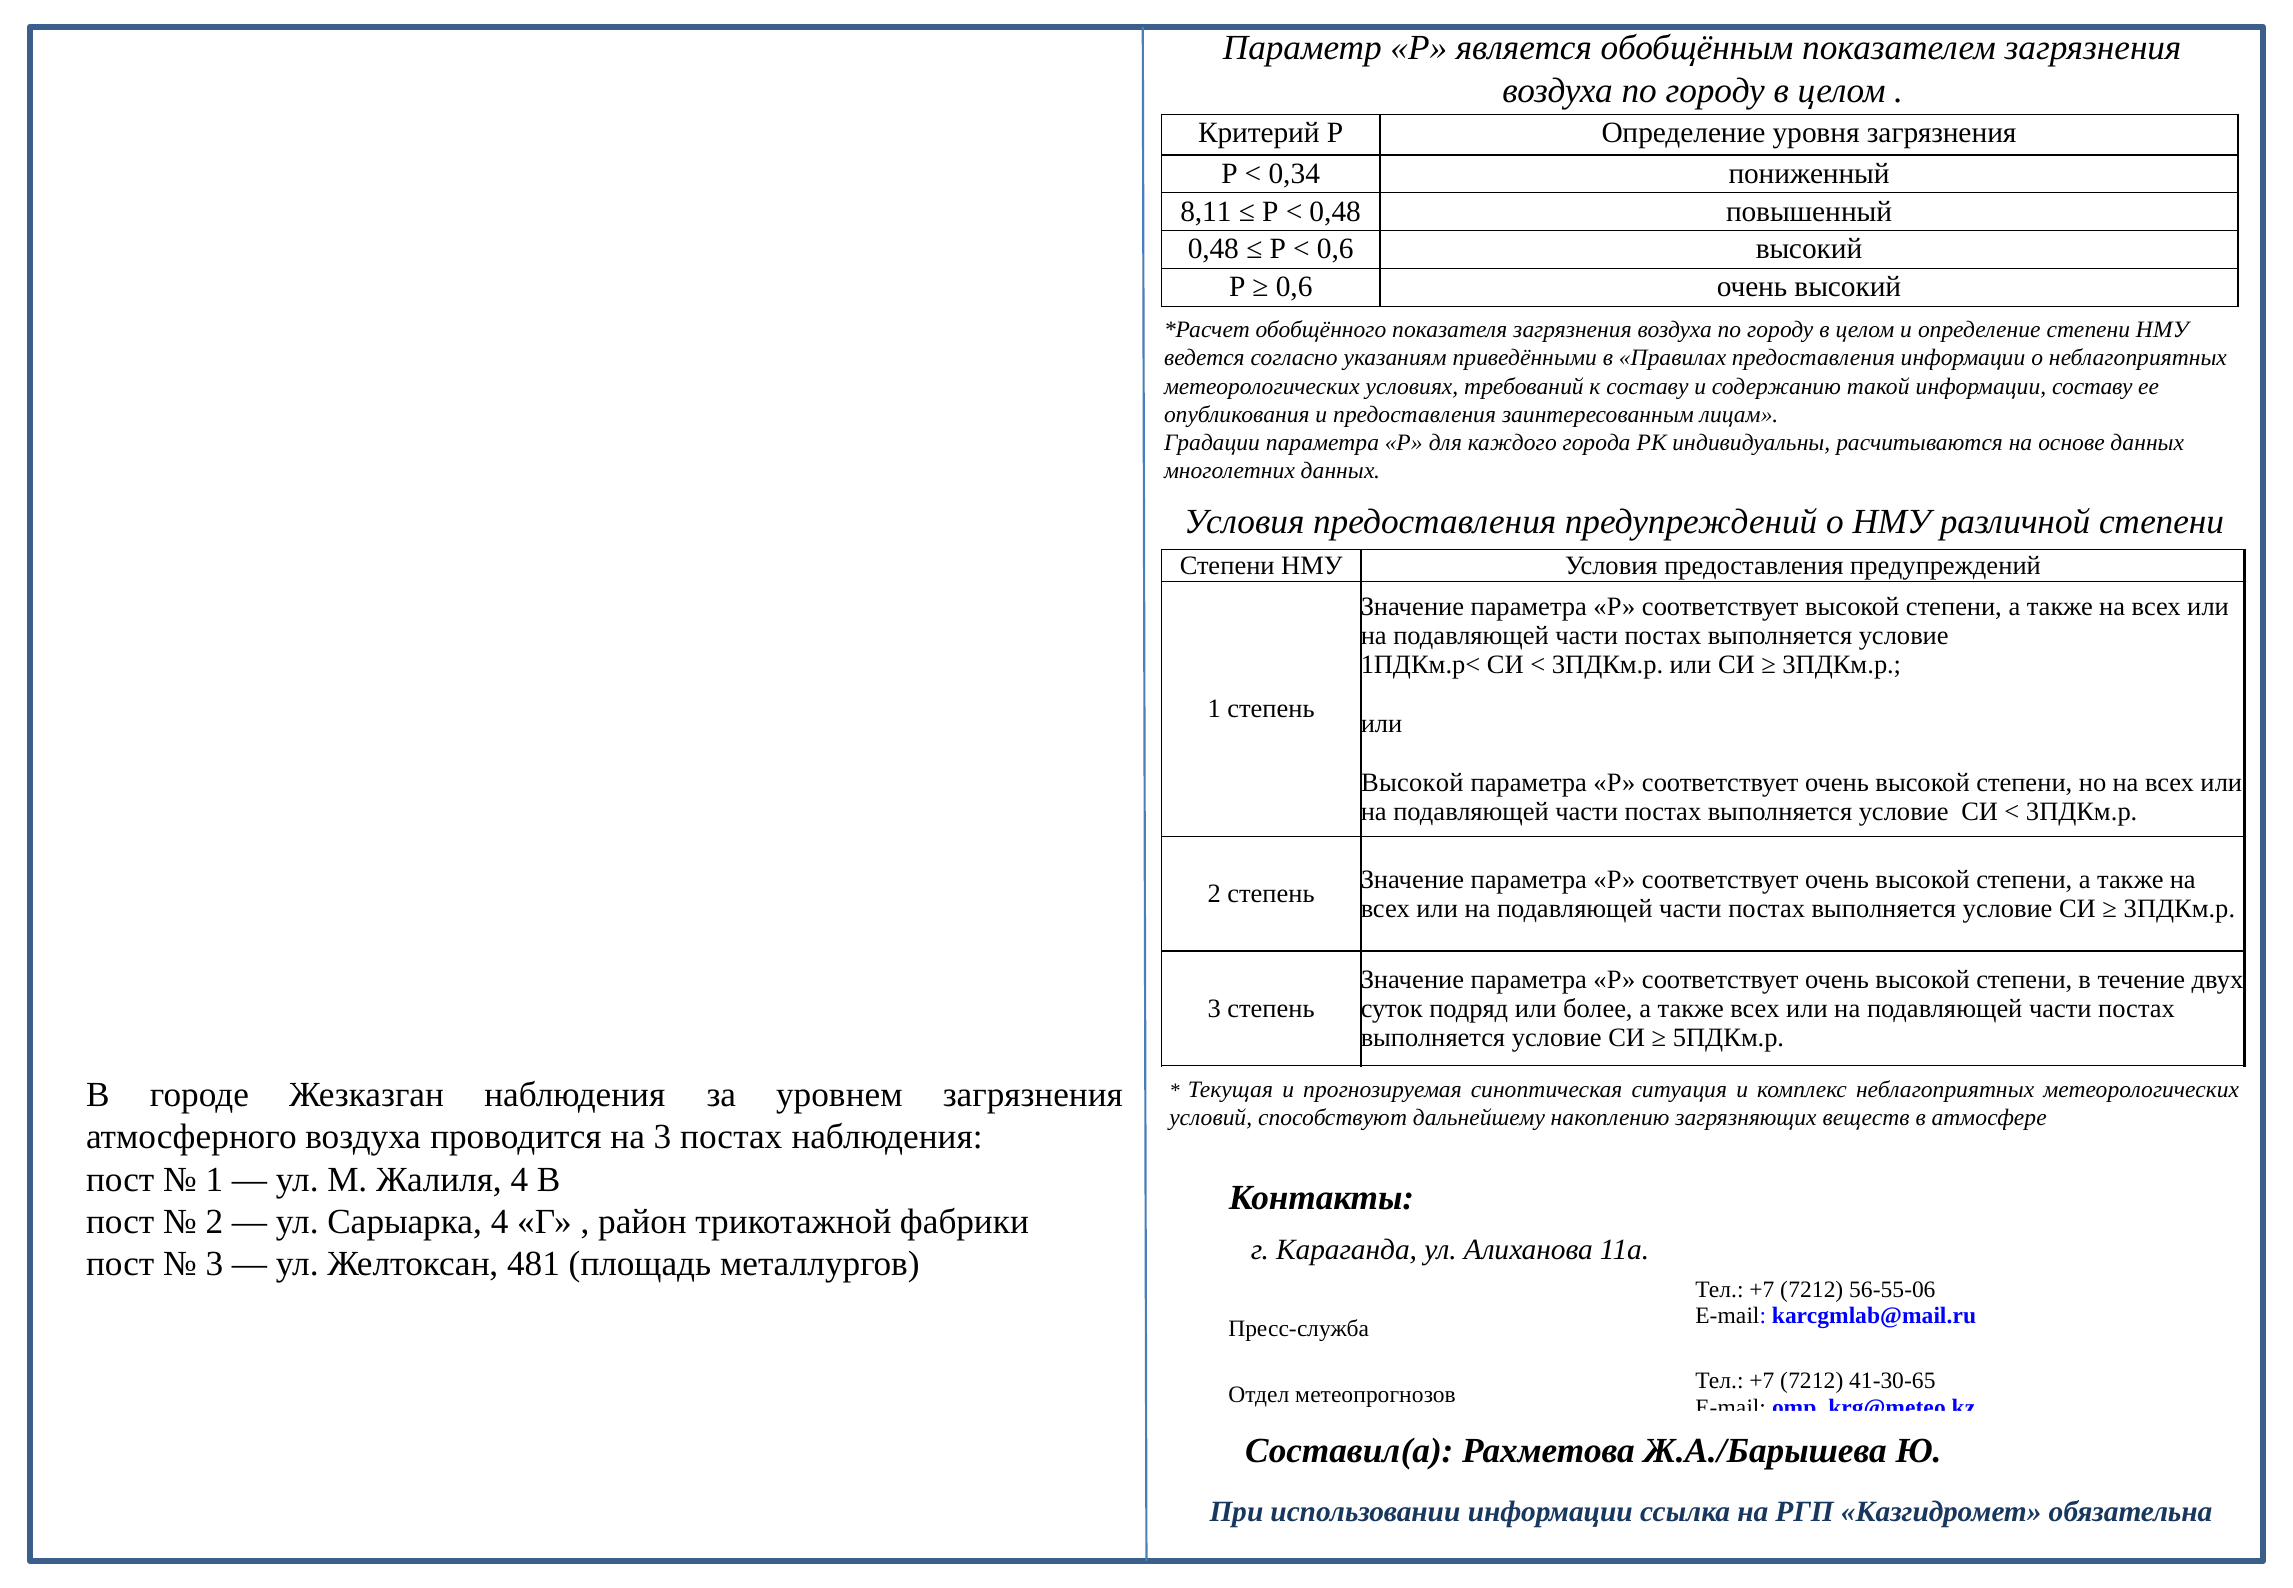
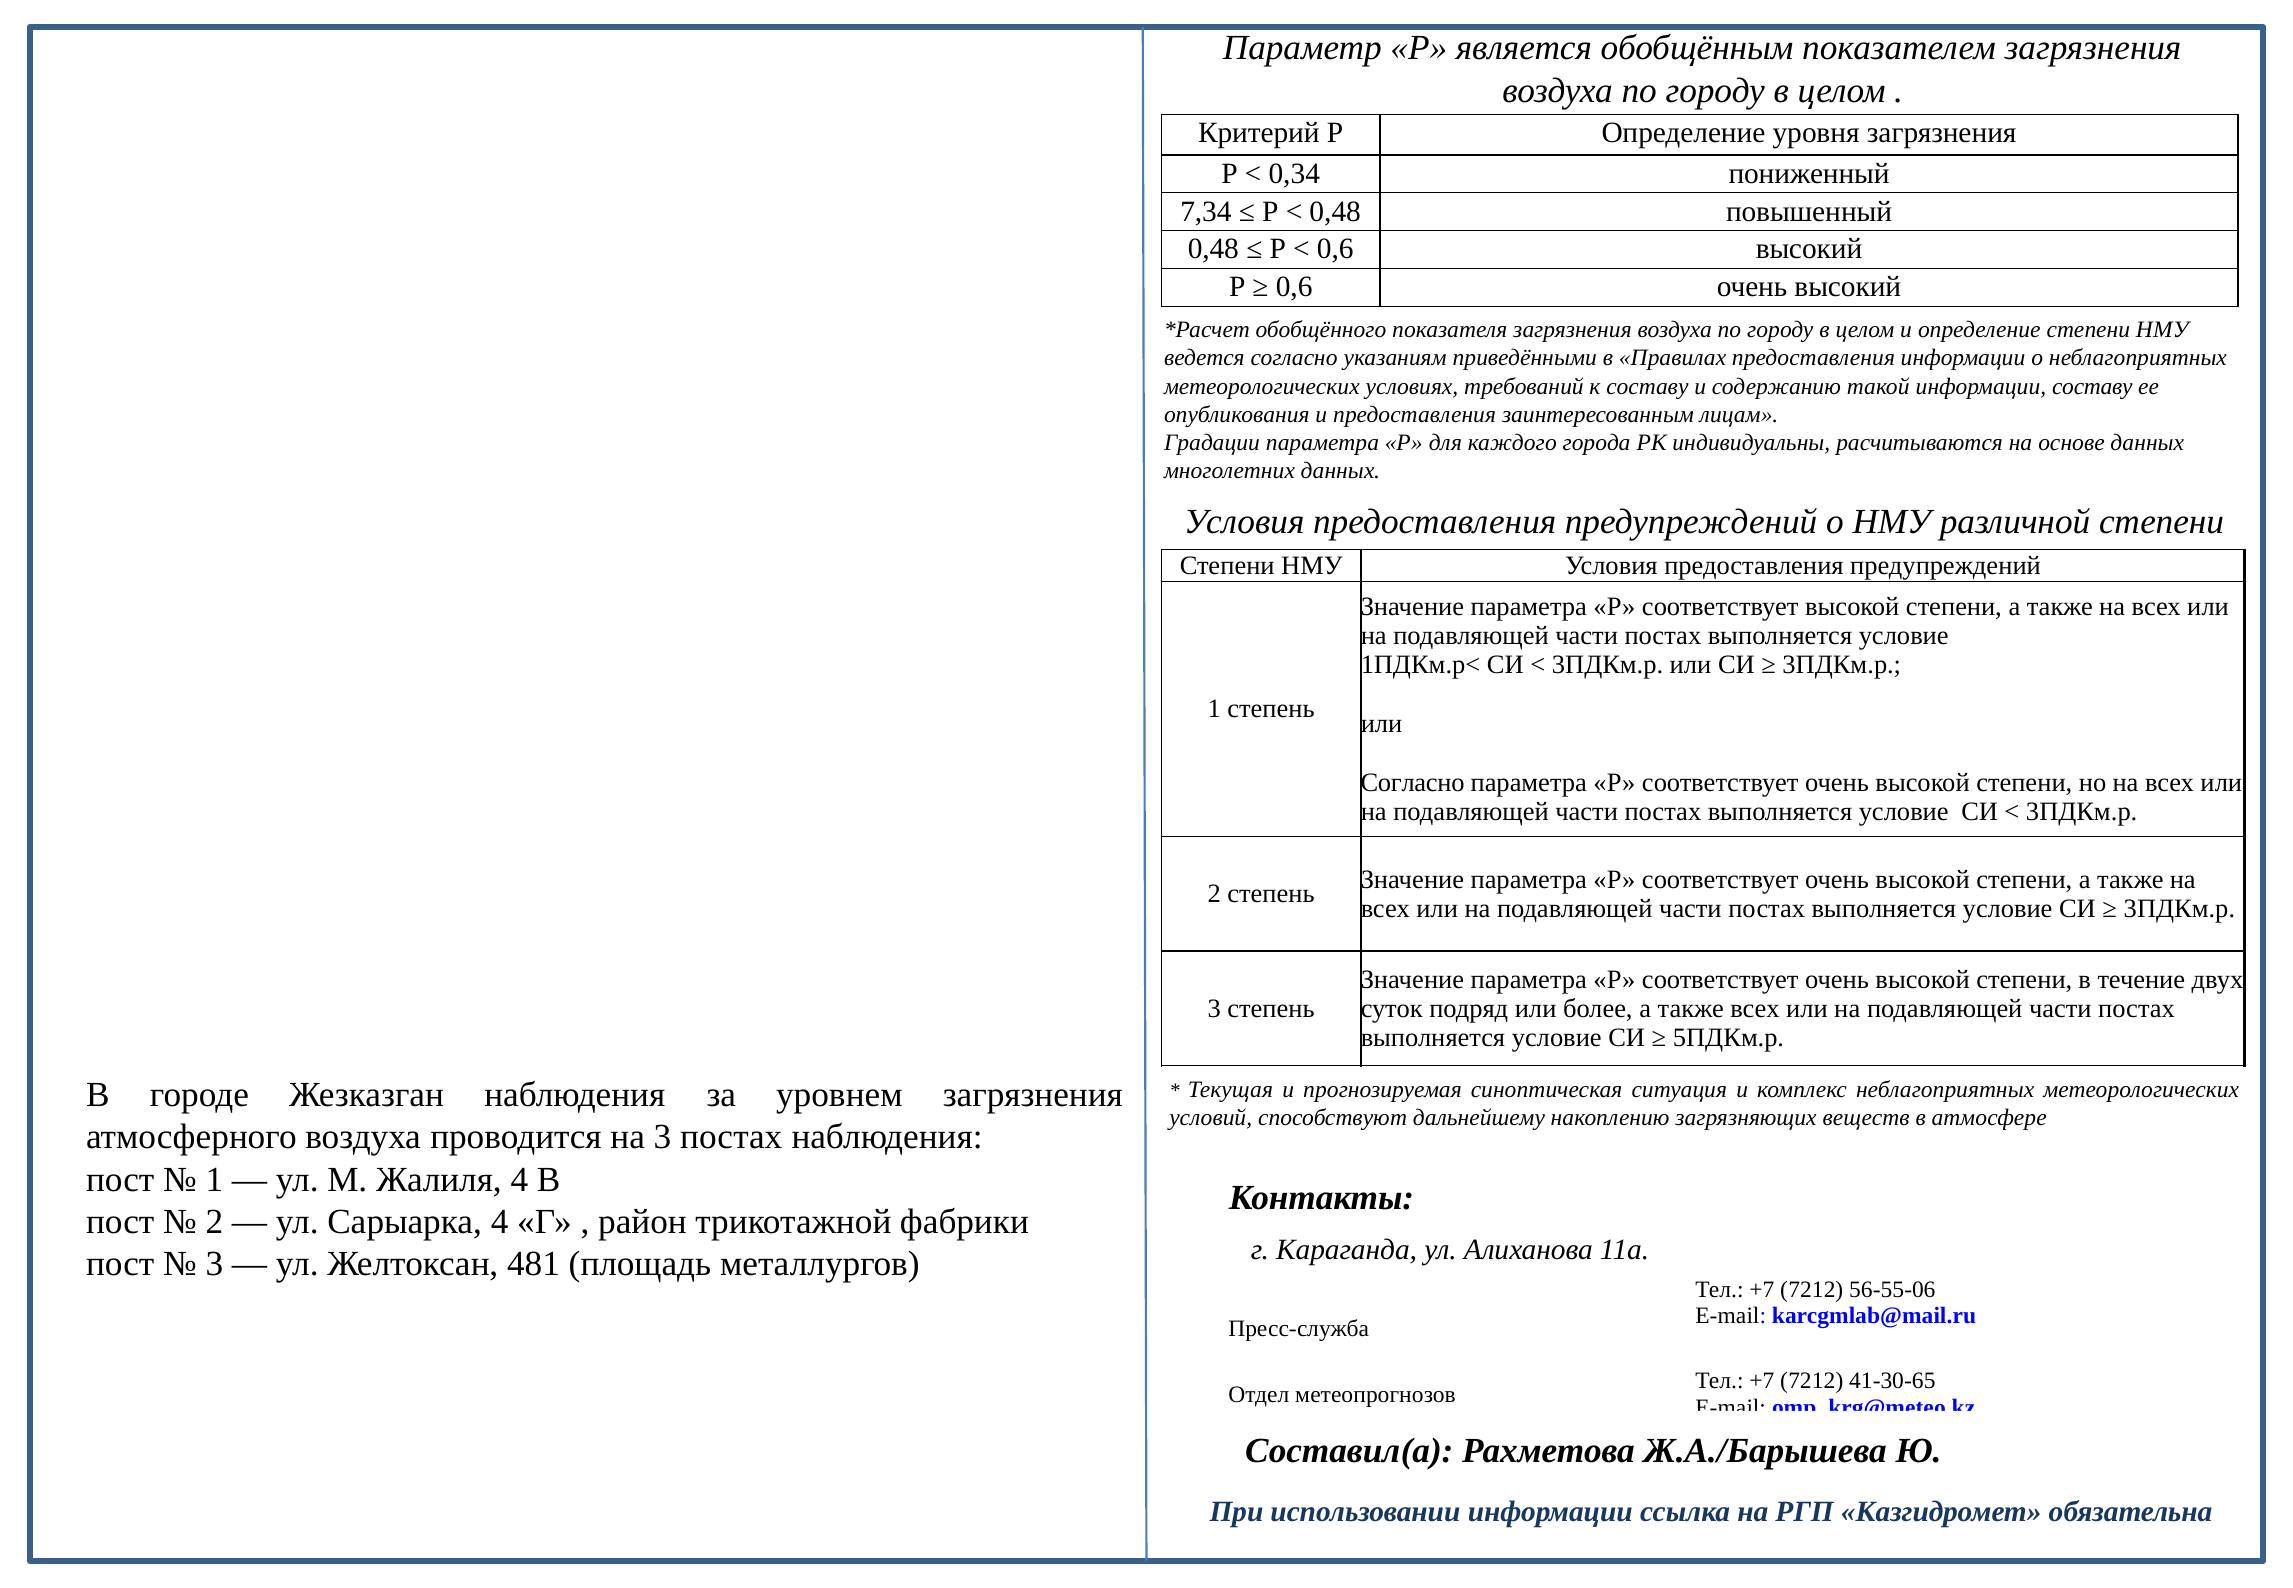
8,11: 8,11 -> 7,34
Высокой at (1412, 782): Высокой -> Согласно
